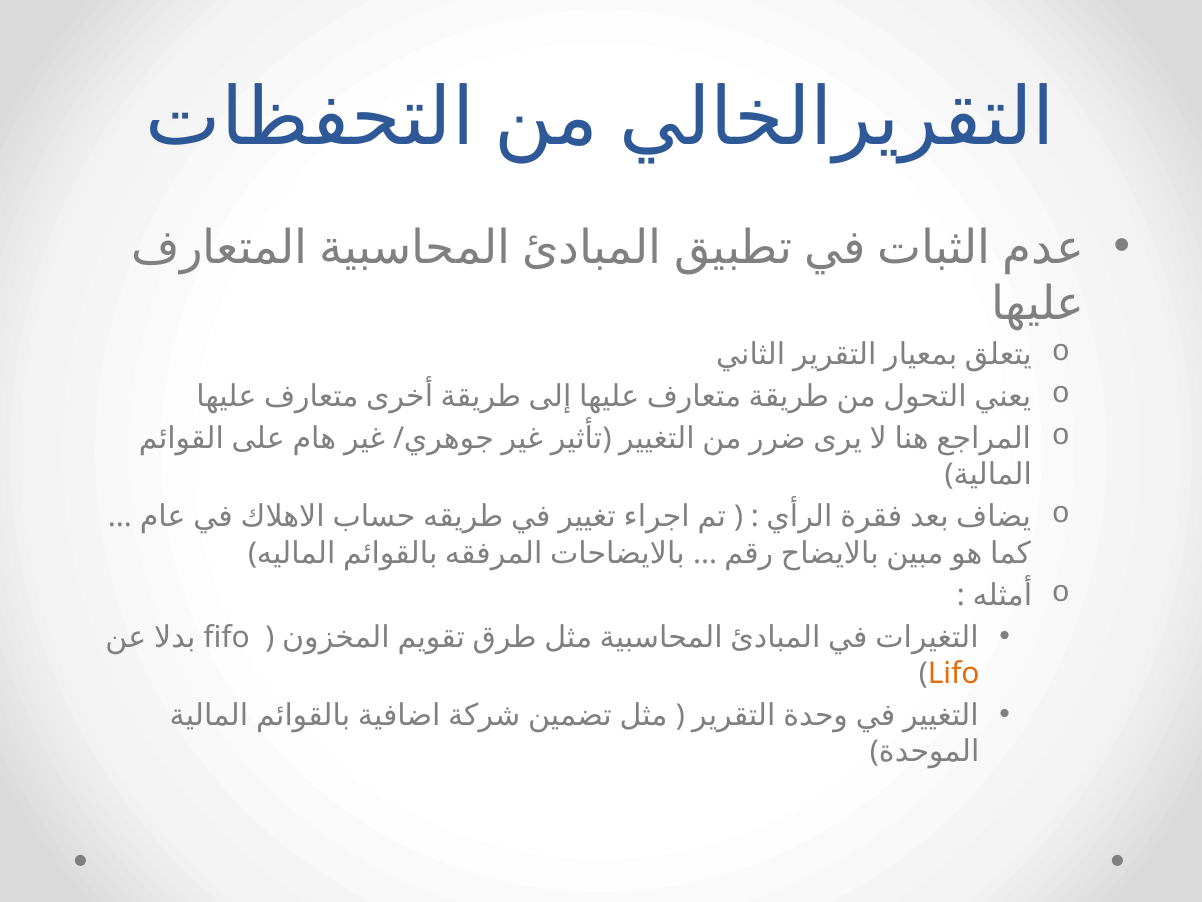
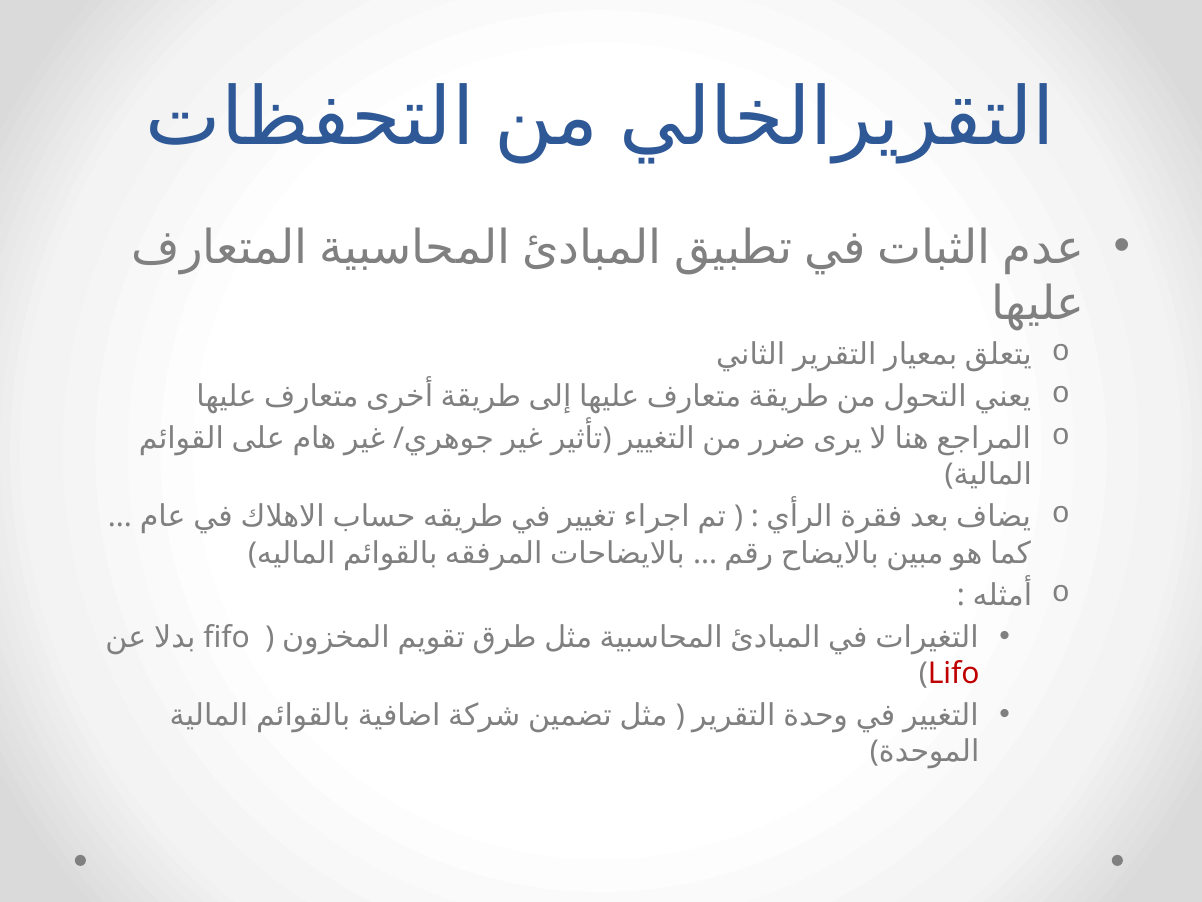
Lifo colour: orange -> red
